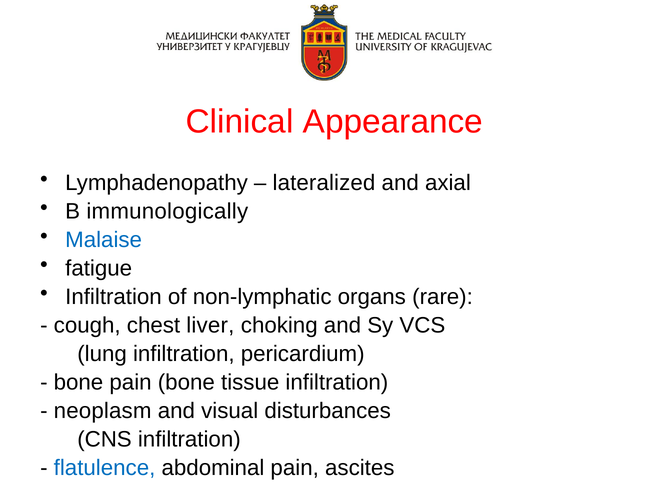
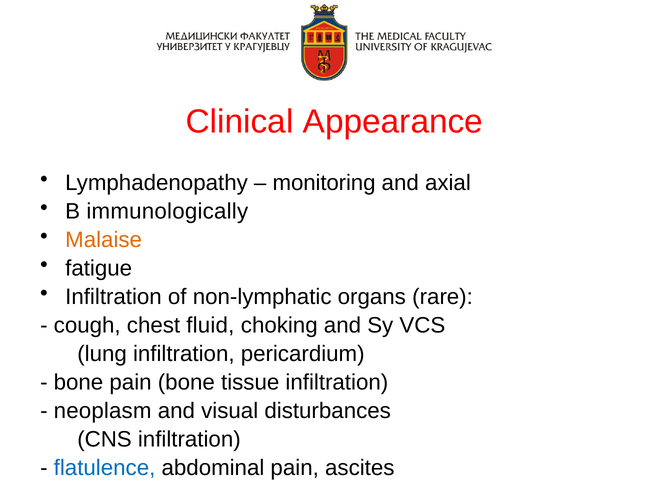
lateralized: lateralized -> monitoring
Malaise colour: blue -> orange
liver: liver -> fluid
